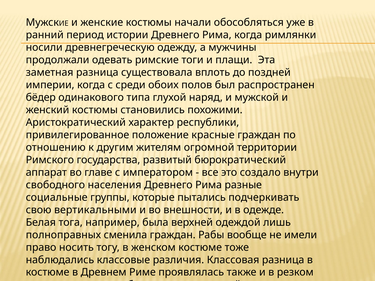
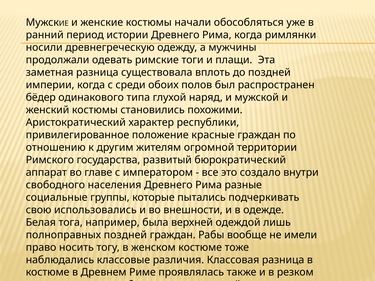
вертикальными: вертикальными -> использовались
полноправных сменила: сменила -> поздней
